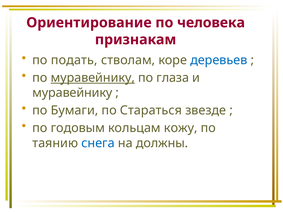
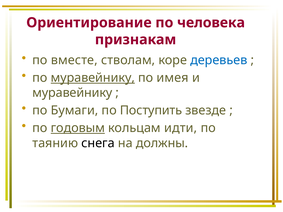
подать: подать -> вместе
глаза: глаза -> имея
Стараться: Стараться -> Поступить
годовым underline: none -> present
кожу: кожу -> идти
снега colour: blue -> black
